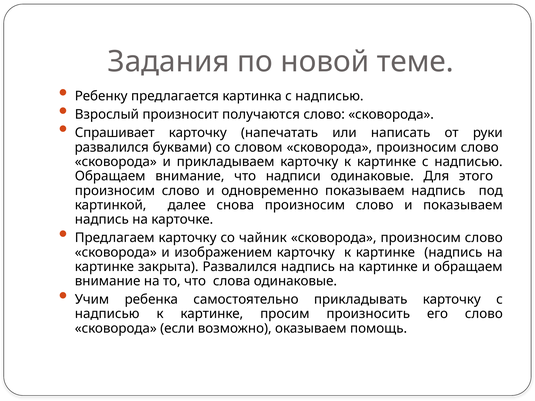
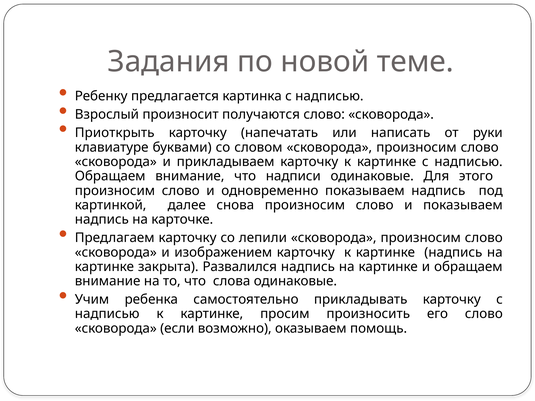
Спрашивает: Спрашивает -> Приоткрыть
развалился at (112, 147): развалился -> клавиатуре
чайник: чайник -> лепили
